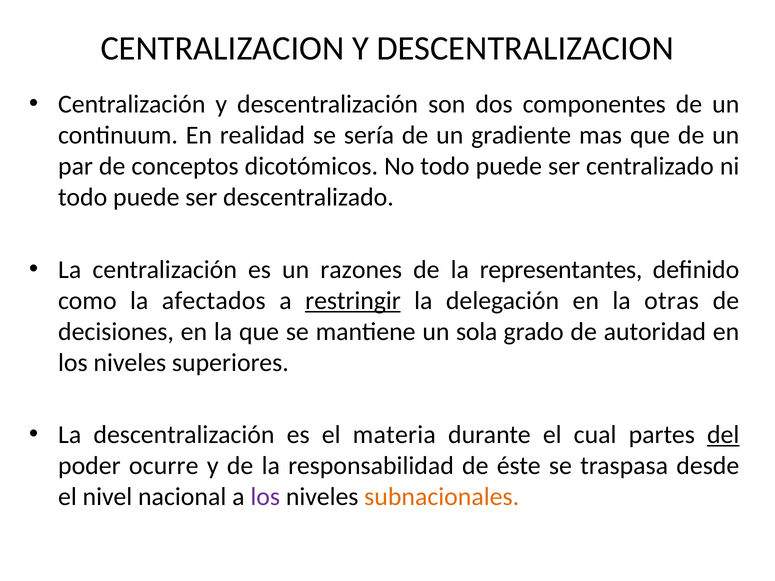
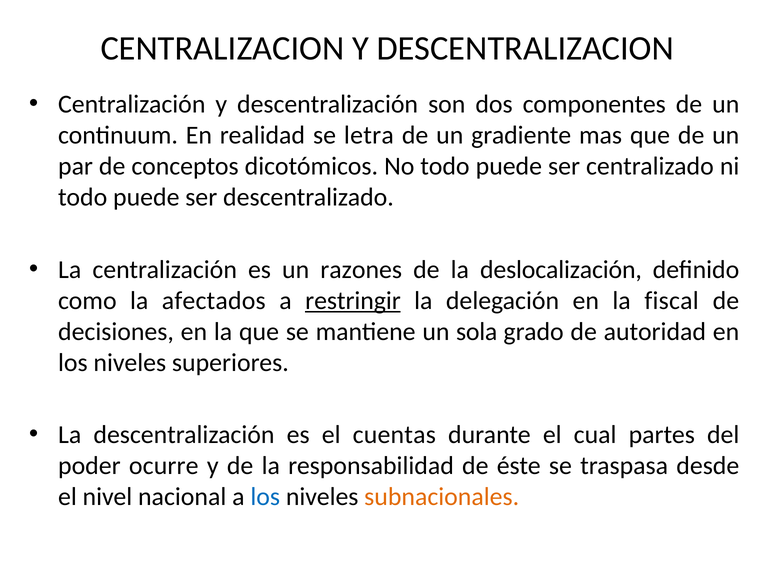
sería: sería -> letra
representantes: representantes -> deslocalización
otras: otras -> fiscal
materia: materia -> cuentas
del underline: present -> none
los at (265, 497) colour: purple -> blue
